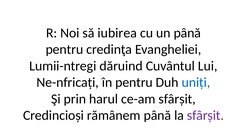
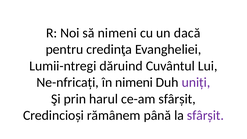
să iubirea: iubirea -> nimeni
un până: până -> dacă
în pentru: pentru -> nimeni
uniți colour: blue -> purple
